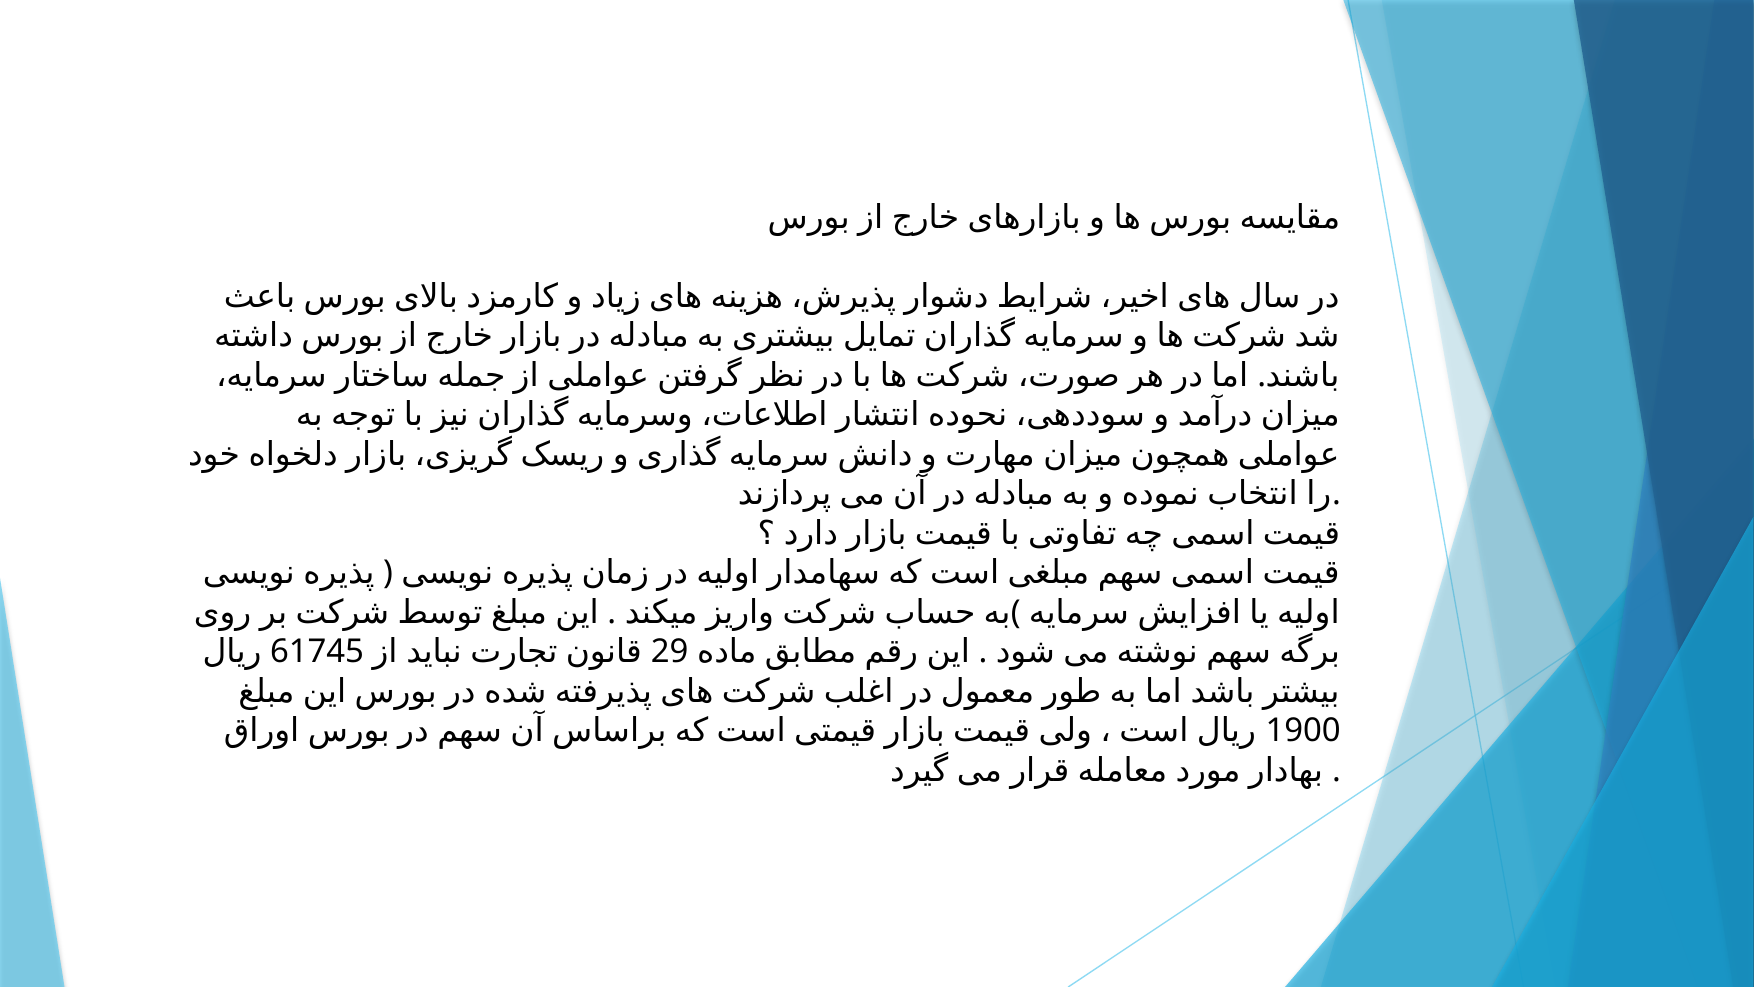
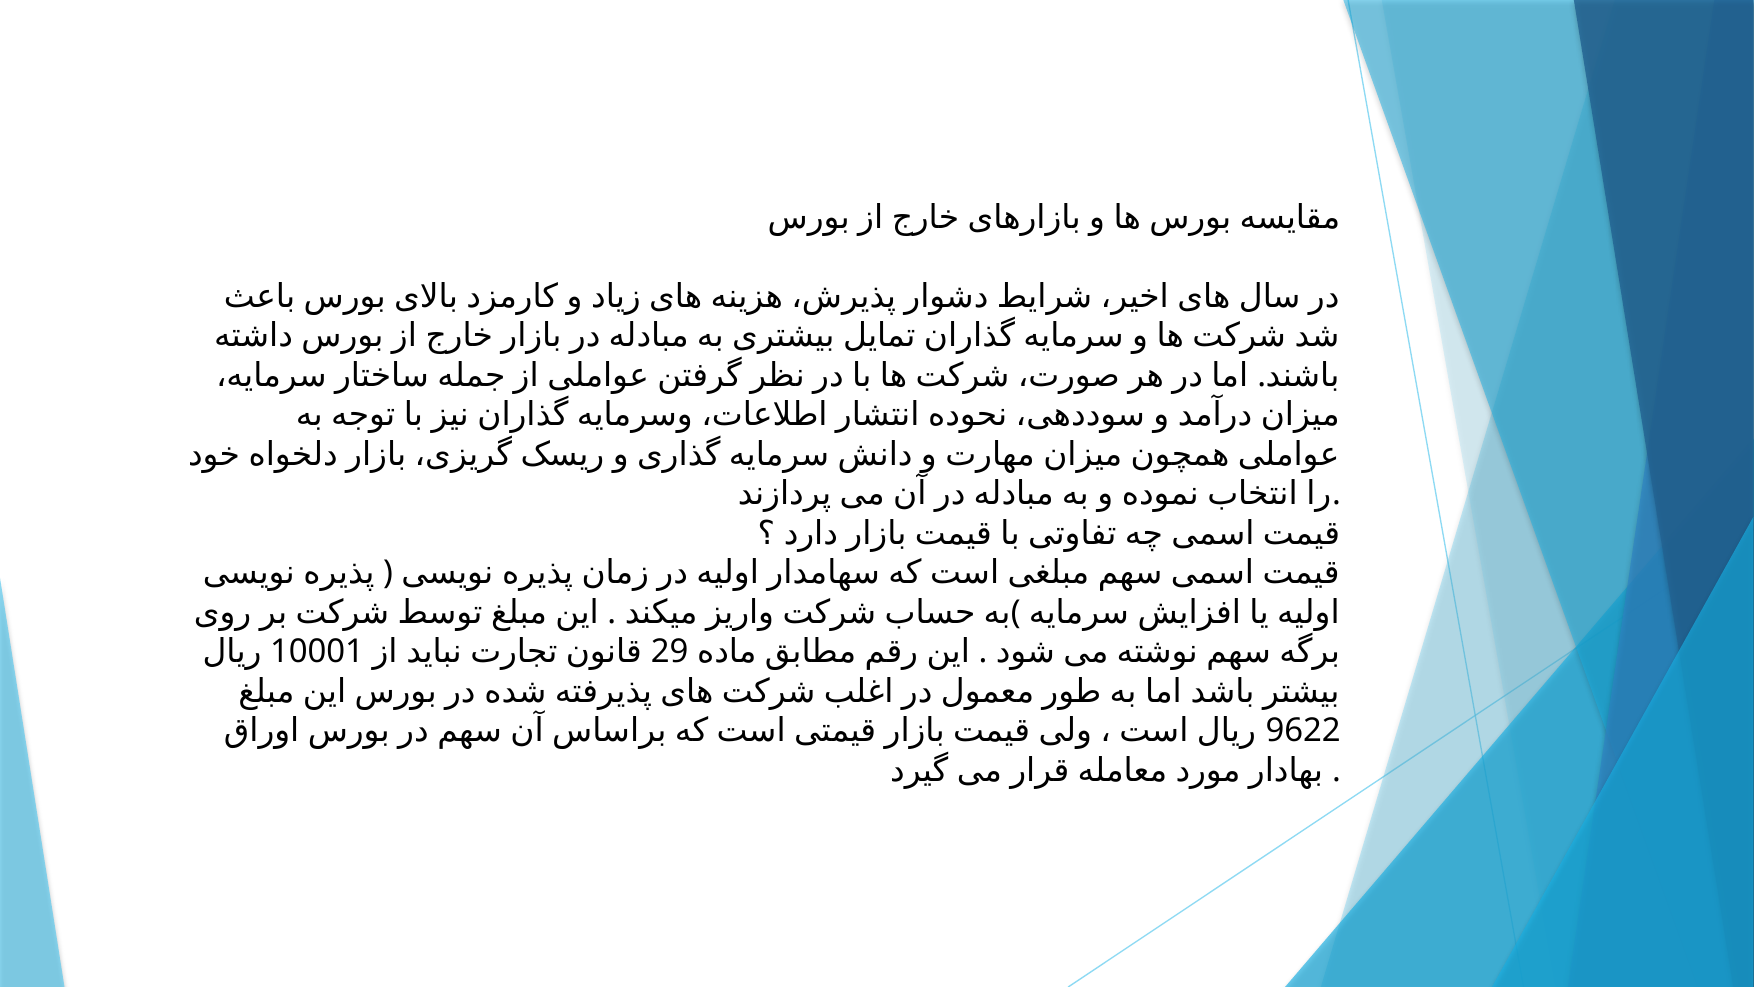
61745: 61745 -> 10001
1900: 1900 -> 9622
